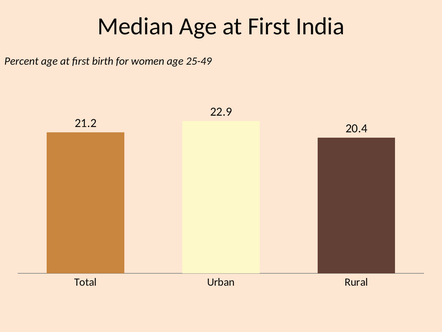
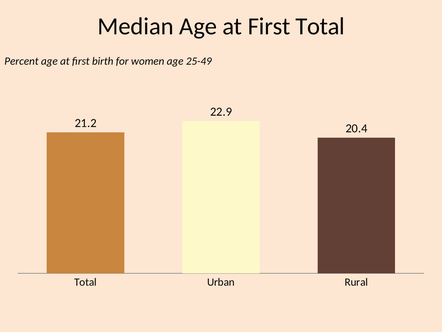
First India: India -> Total
